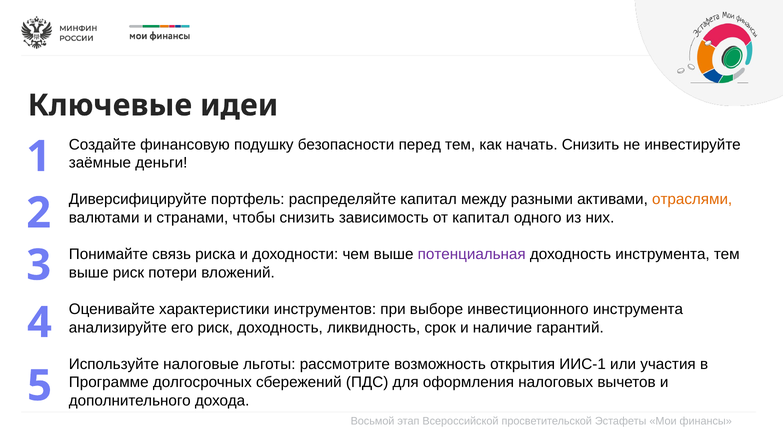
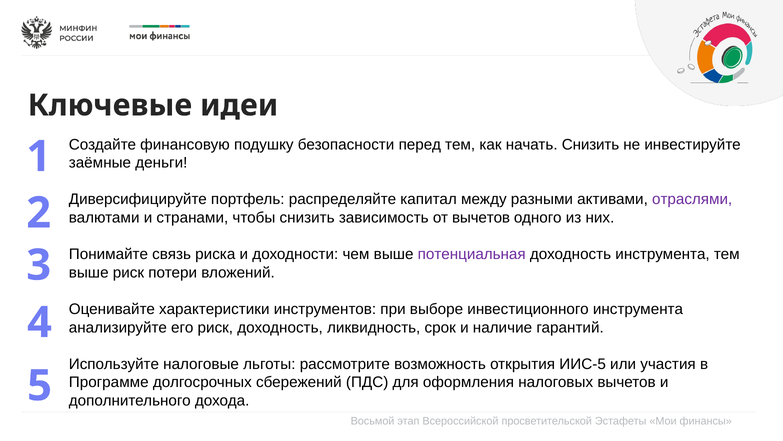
отраслями colour: orange -> purple
от капитал: капитал -> вычетов
ИИС-1: ИИС-1 -> ИИС-5
